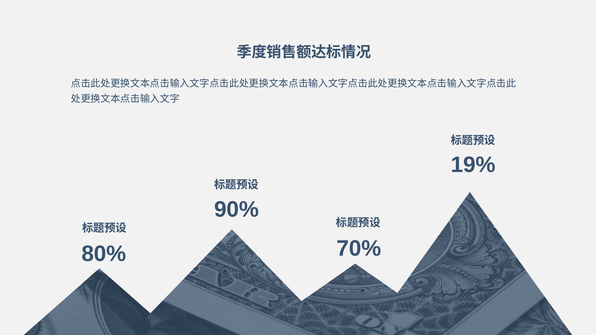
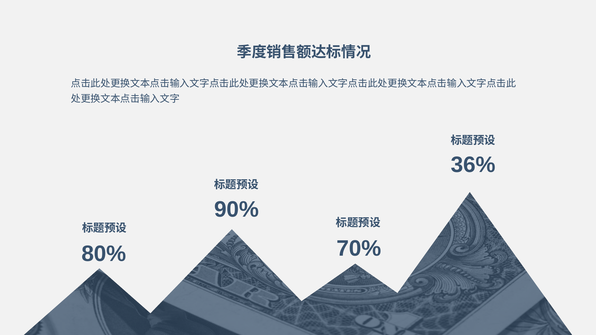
19%: 19% -> 36%
